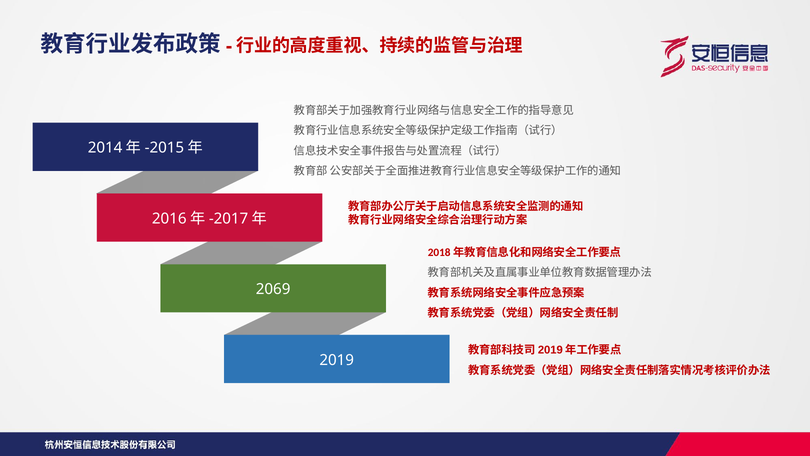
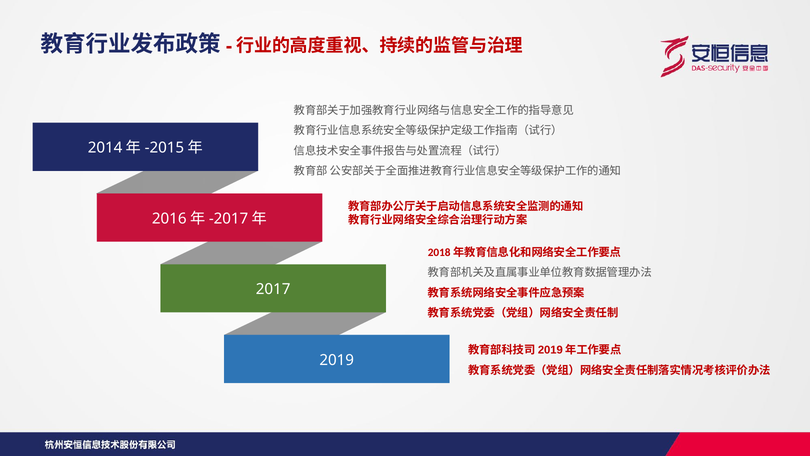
2069: 2069 -> 2017
